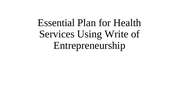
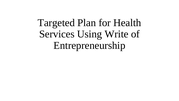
Essential: Essential -> Targeted
